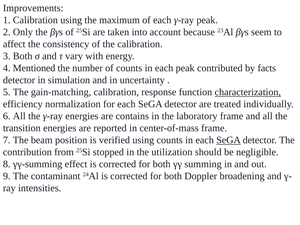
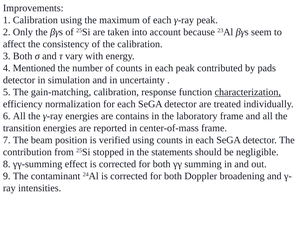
facts: facts -> pads
SeGA at (229, 140) underline: present -> none
utilization: utilization -> statements
